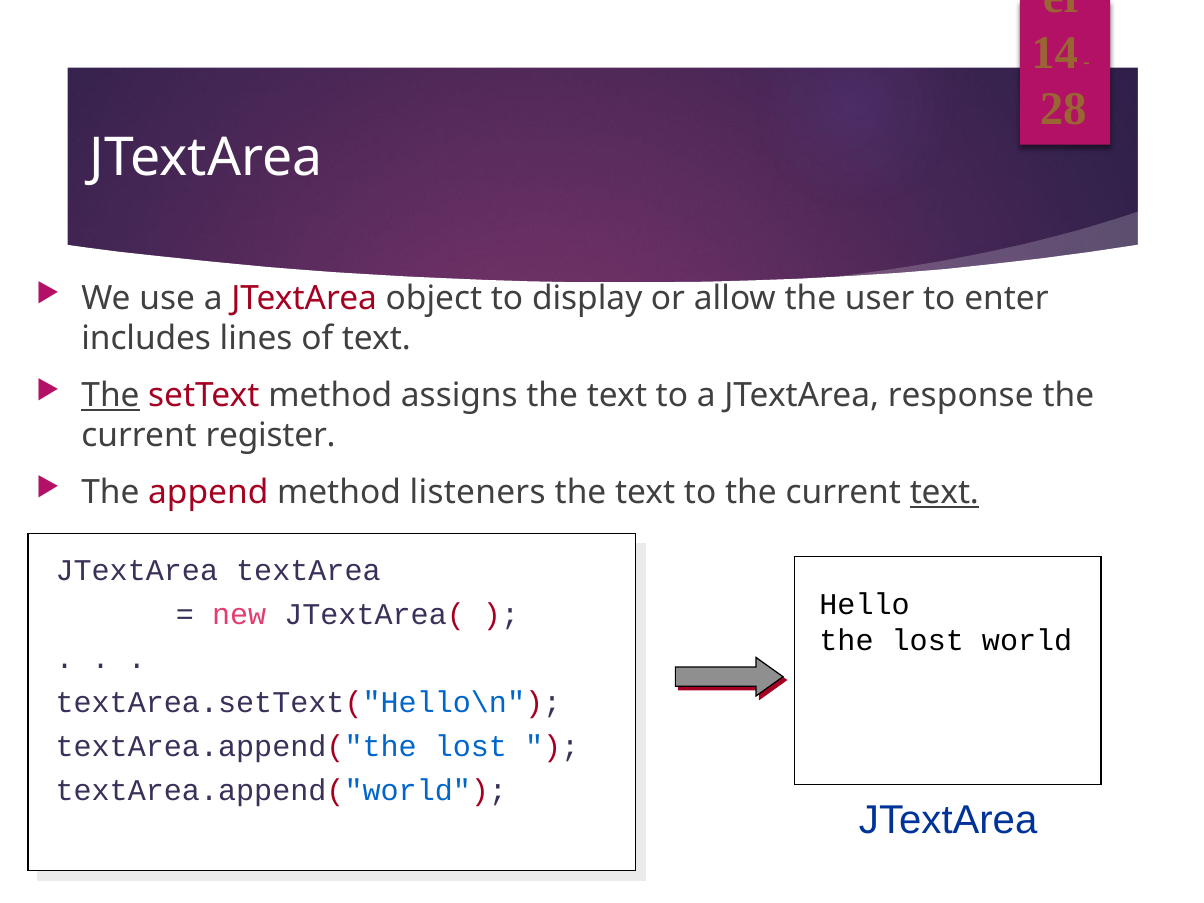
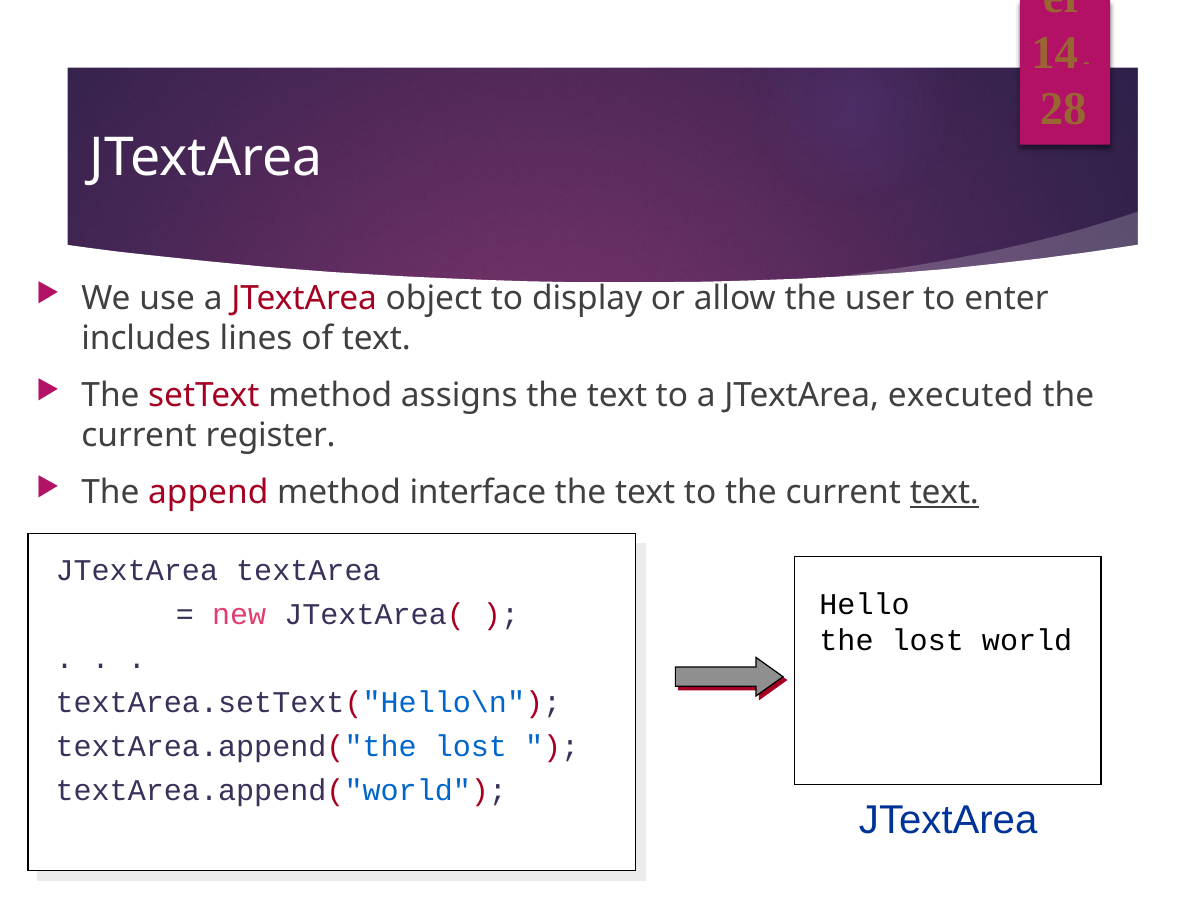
The at (110, 396) underline: present -> none
response: response -> executed
listeners: listeners -> interface
